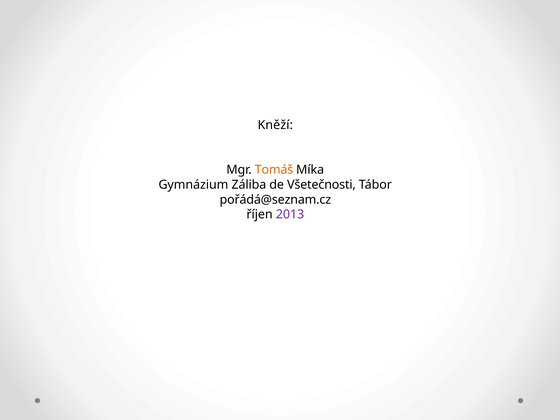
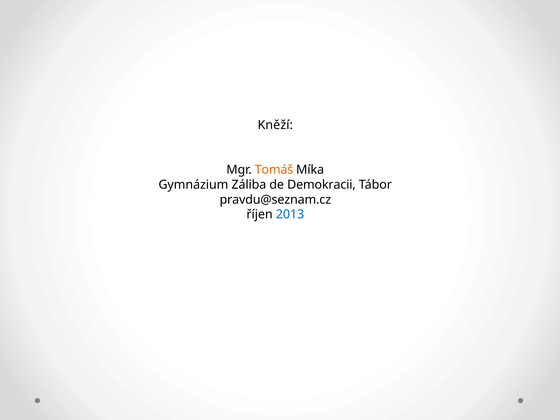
Všetečnosti: Všetečnosti -> Demokracii
pořádá@seznam.cz: pořádá@seznam.cz -> pravdu@seznam.cz
2013 colour: purple -> blue
